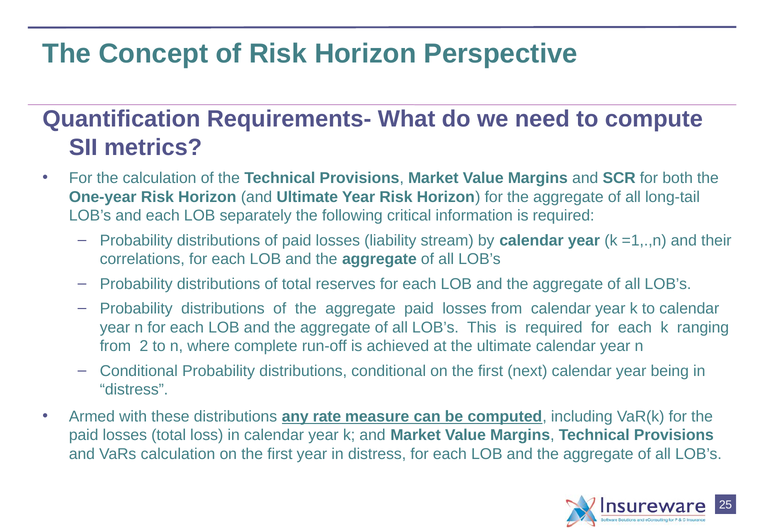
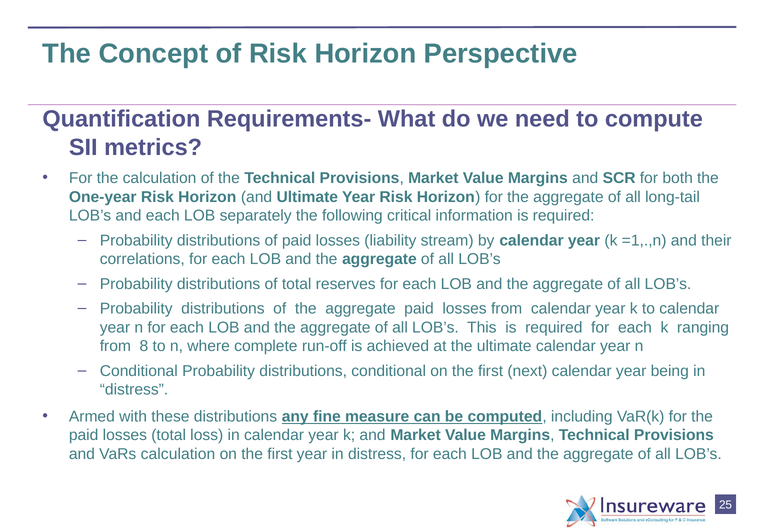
2: 2 -> 8
rate: rate -> fine
